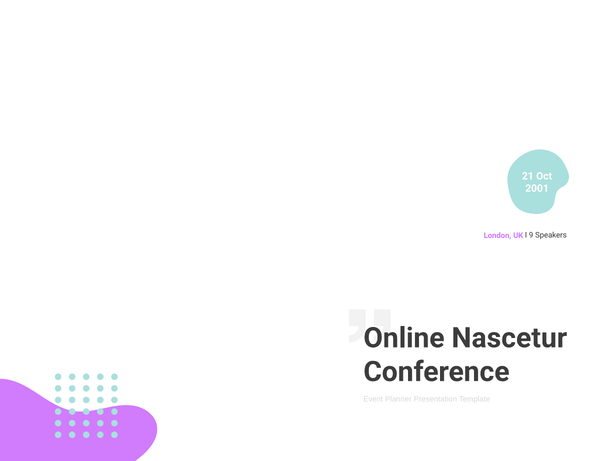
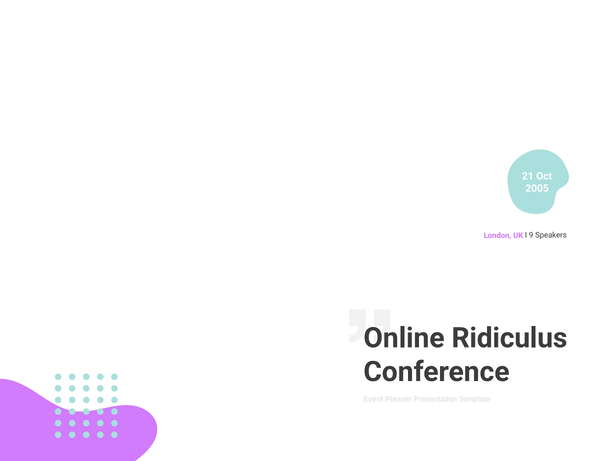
2001: 2001 -> 2005
Nascetur: Nascetur -> Ridiculus
